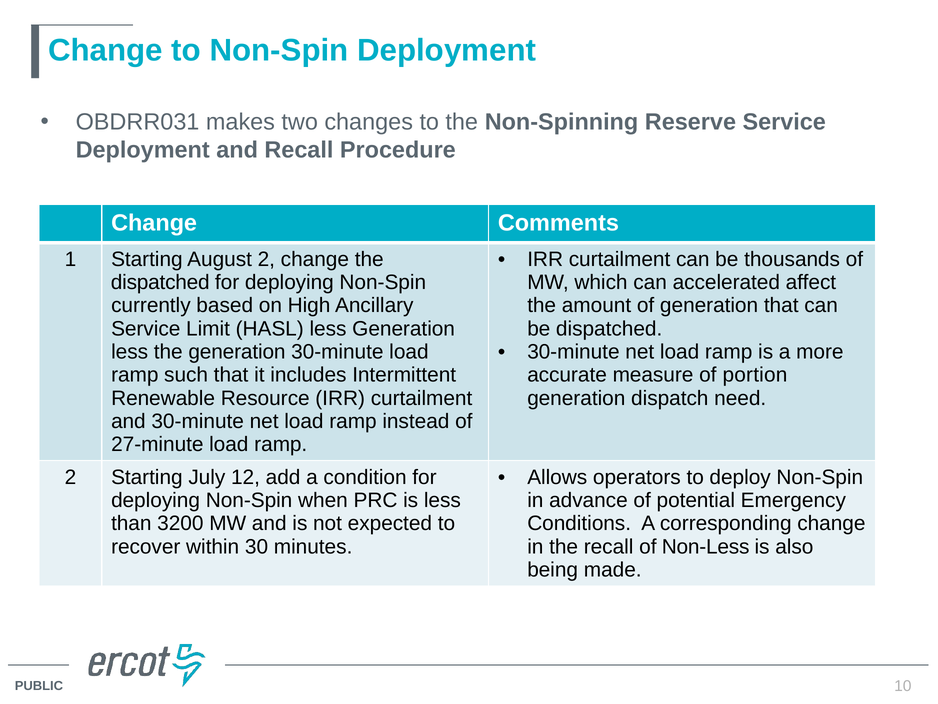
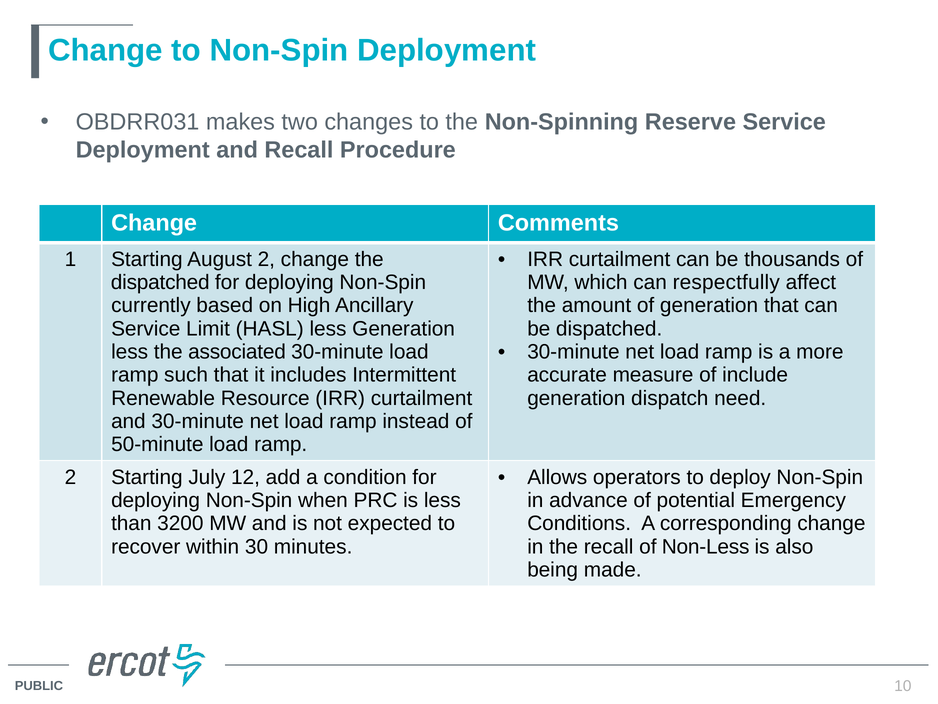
accelerated: accelerated -> respectfully
the generation: generation -> associated
portion: portion -> include
27-minute: 27-minute -> 50-minute
